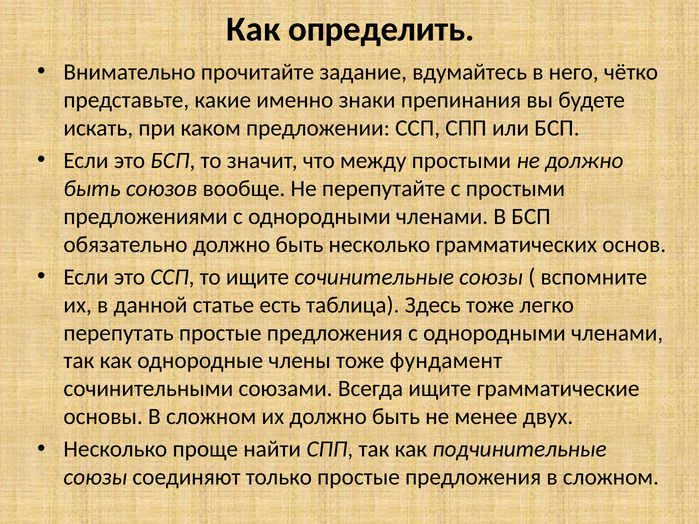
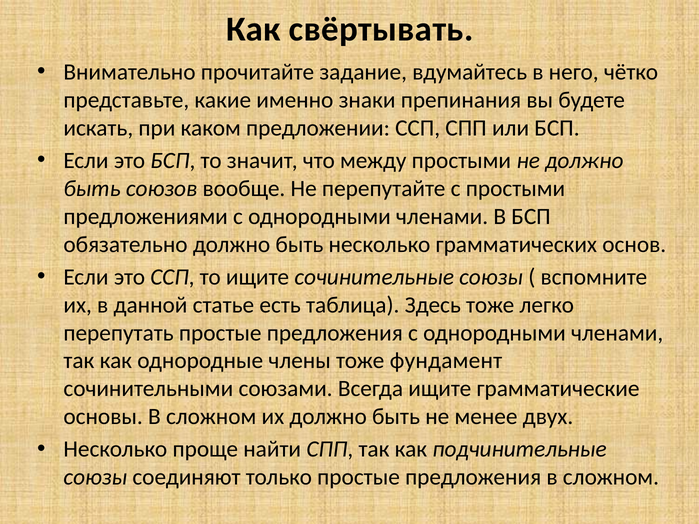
определить: определить -> свёртывать
